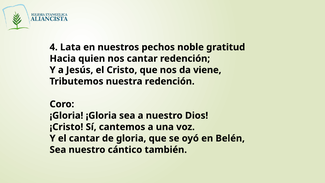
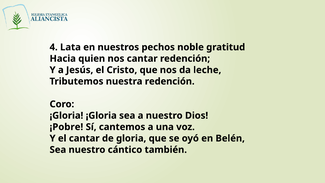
viene: viene -> leche
¡Cristo: ¡Cristo -> ¡Pobre
